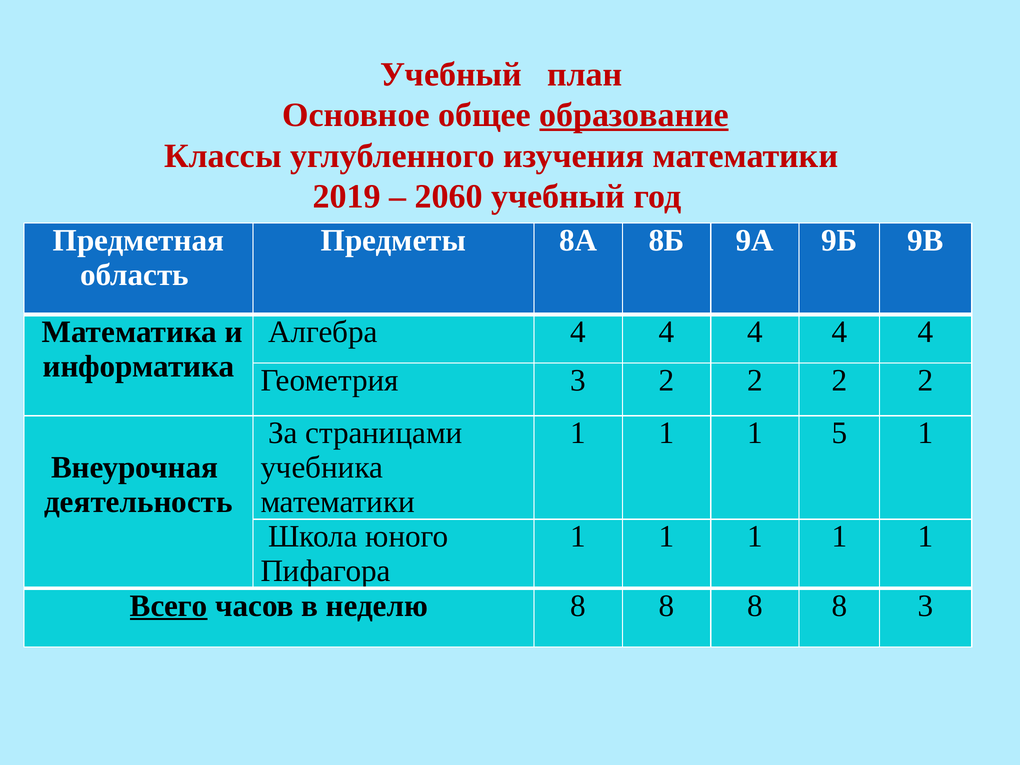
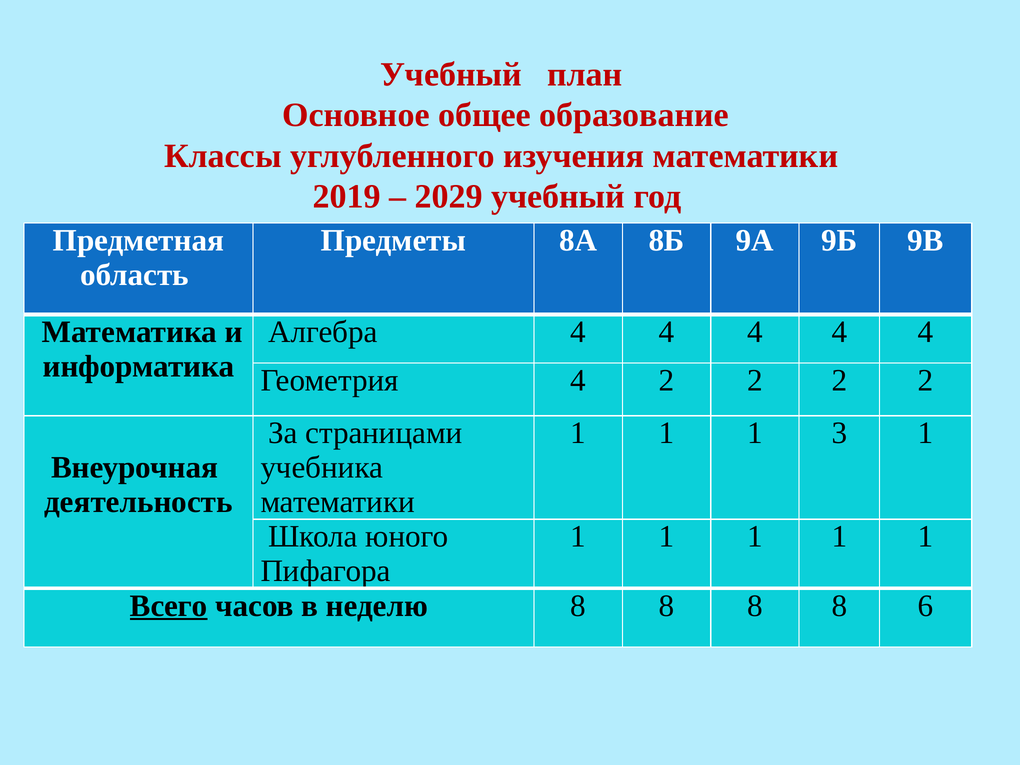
образование underline: present -> none
2060: 2060 -> 2029
Геометрия 3: 3 -> 4
5: 5 -> 3
8 3: 3 -> 6
